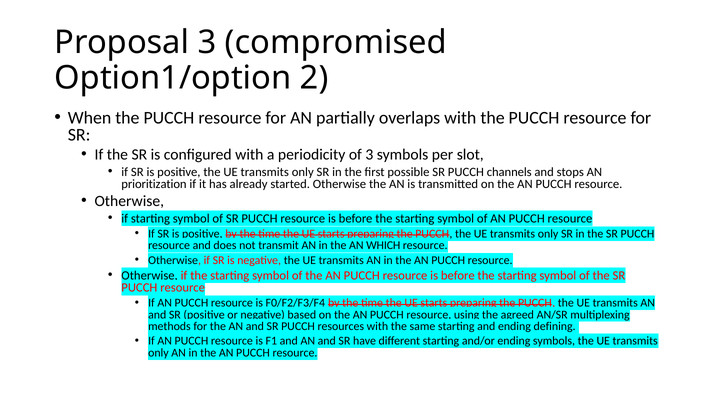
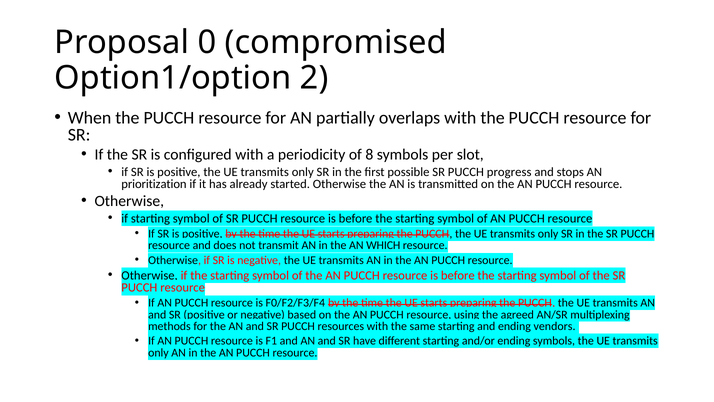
Proposal 3: 3 -> 0
of 3: 3 -> 8
channels: channels -> progress
defining: defining -> vendors
